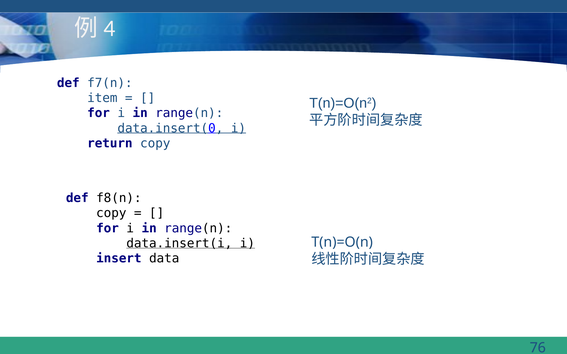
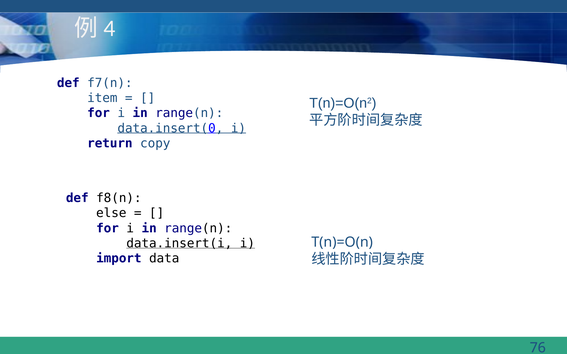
copy at (111, 213): copy -> else
insert: insert -> import
